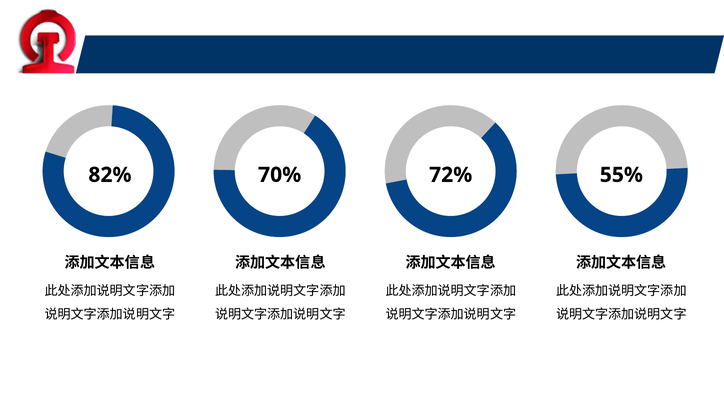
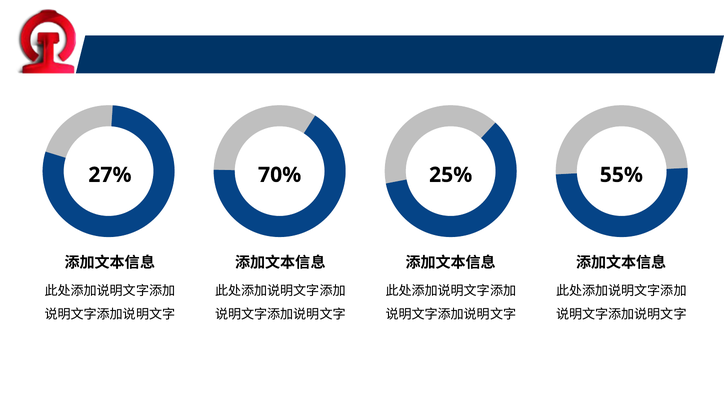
82%: 82% -> 27%
72%: 72% -> 25%
